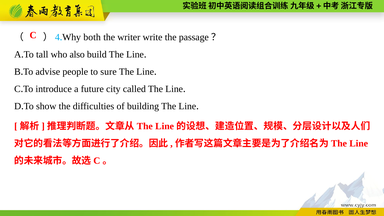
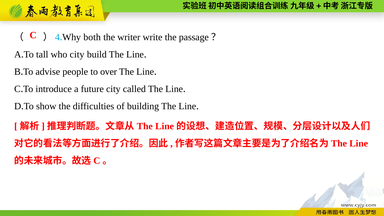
who also: also -> city
sure: sure -> over
